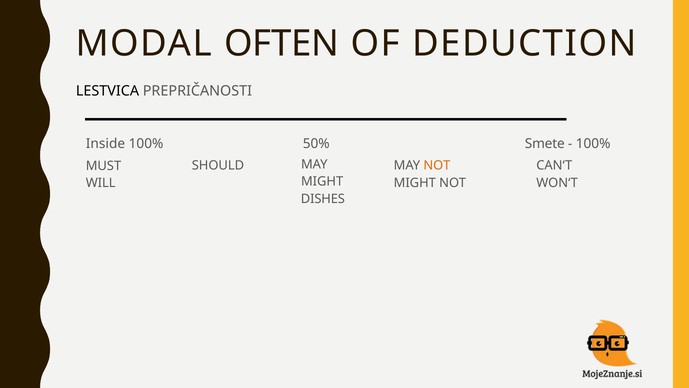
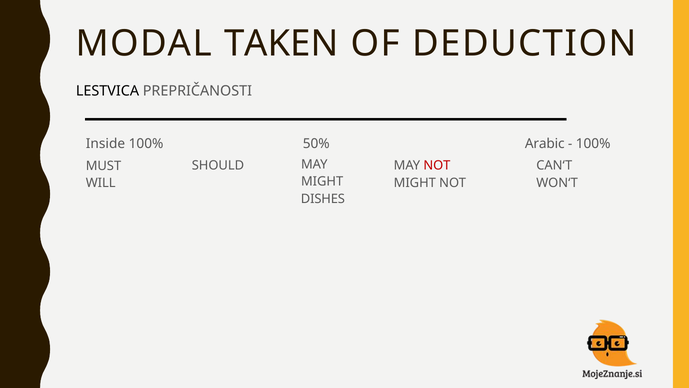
OFTEN: OFTEN -> TAKEN
Smete: Smete -> Arabic
NOT at (437, 165) colour: orange -> red
